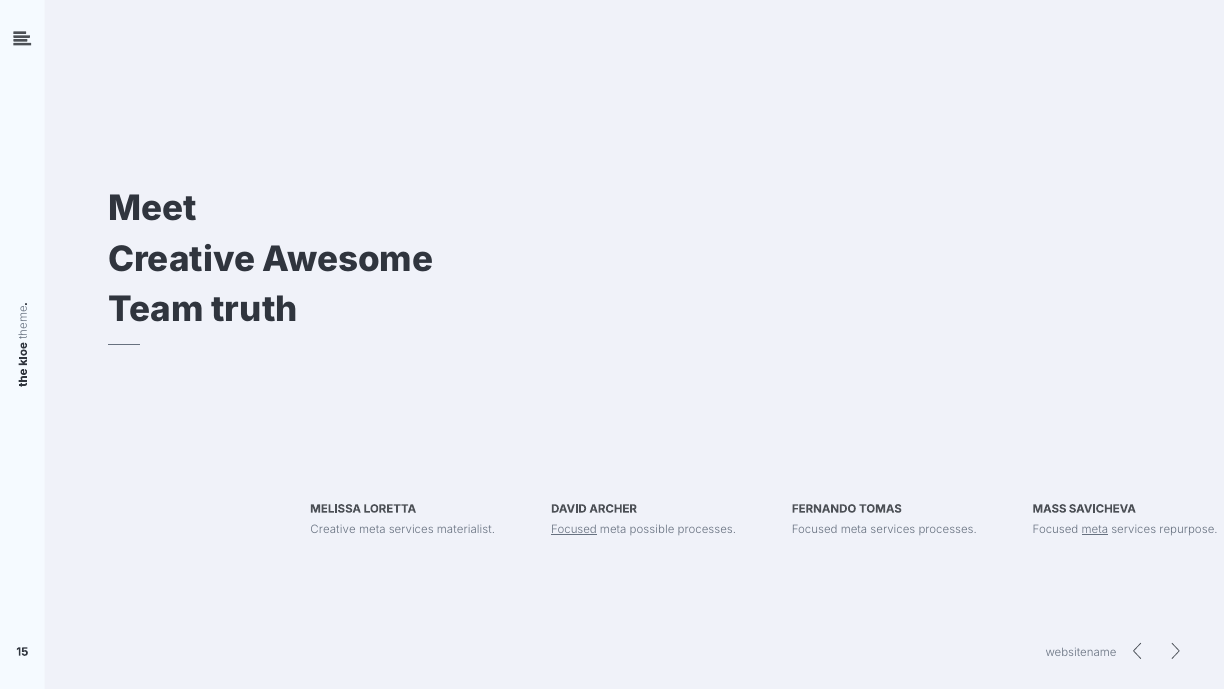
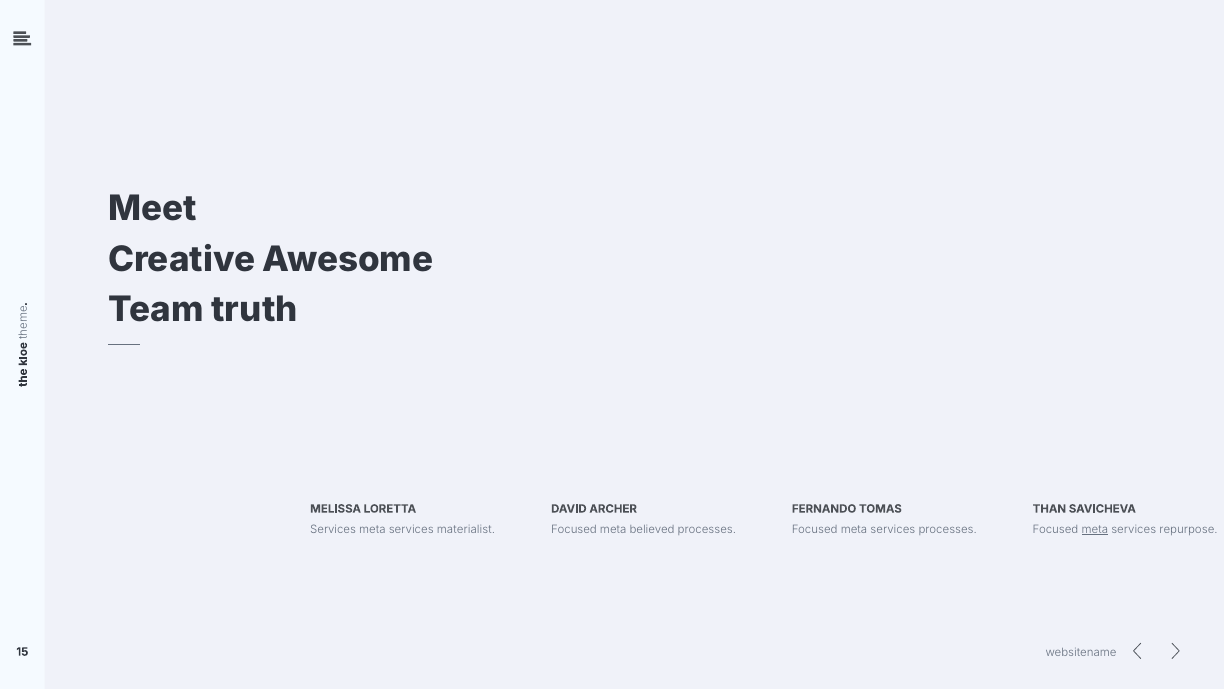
MASS: MASS -> THAN
Creative at (333, 529): Creative -> Services
Focused at (574, 529) underline: present -> none
possible: possible -> believed
